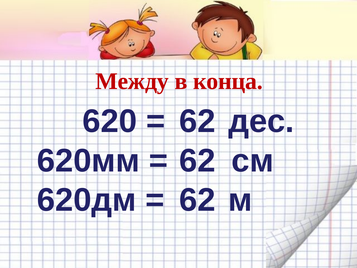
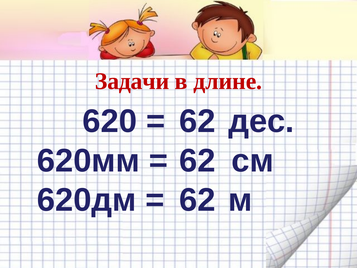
Между: Между -> Задачи
конца: конца -> длине
